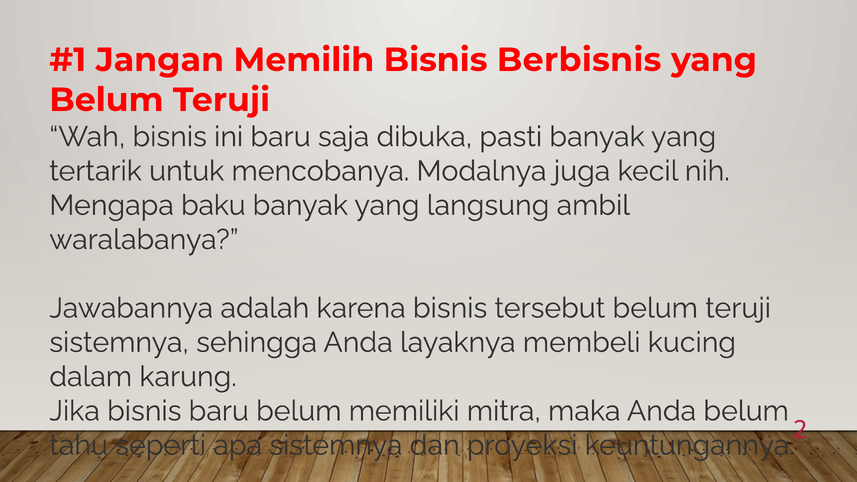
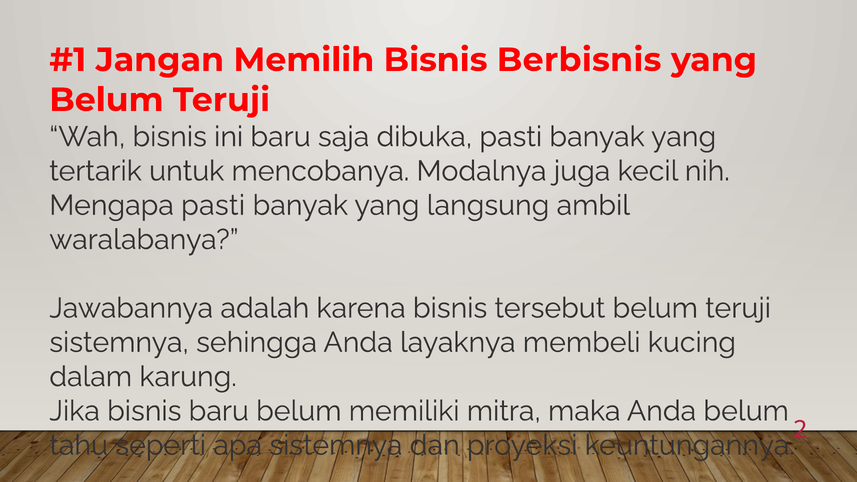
Mengapa baku: baku -> pasti
